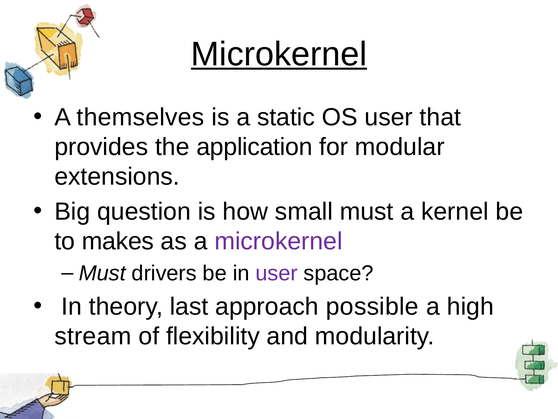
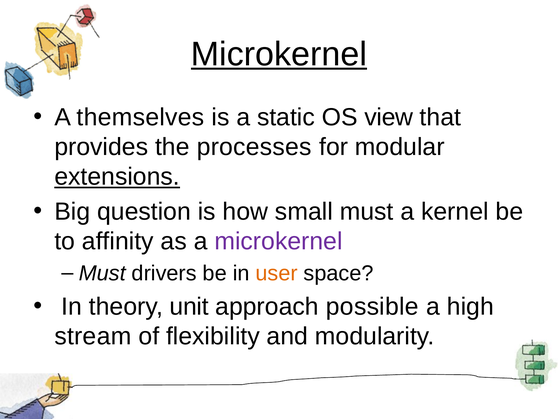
OS user: user -> view
application: application -> processes
extensions underline: none -> present
makes: makes -> affinity
user at (277, 273) colour: purple -> orange
last: last -> unit
